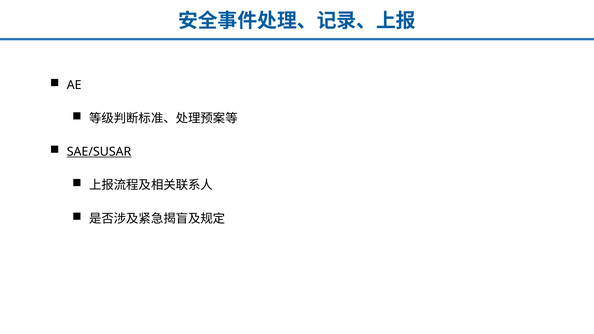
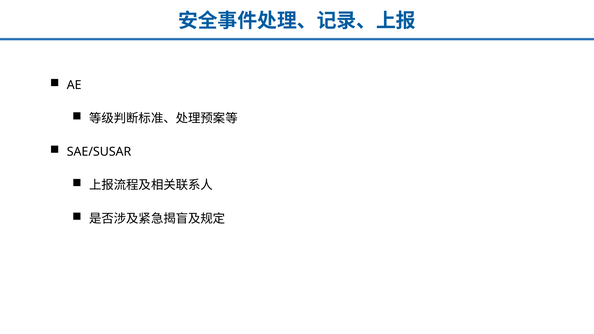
SAE/SUSAR underline: present -> none
